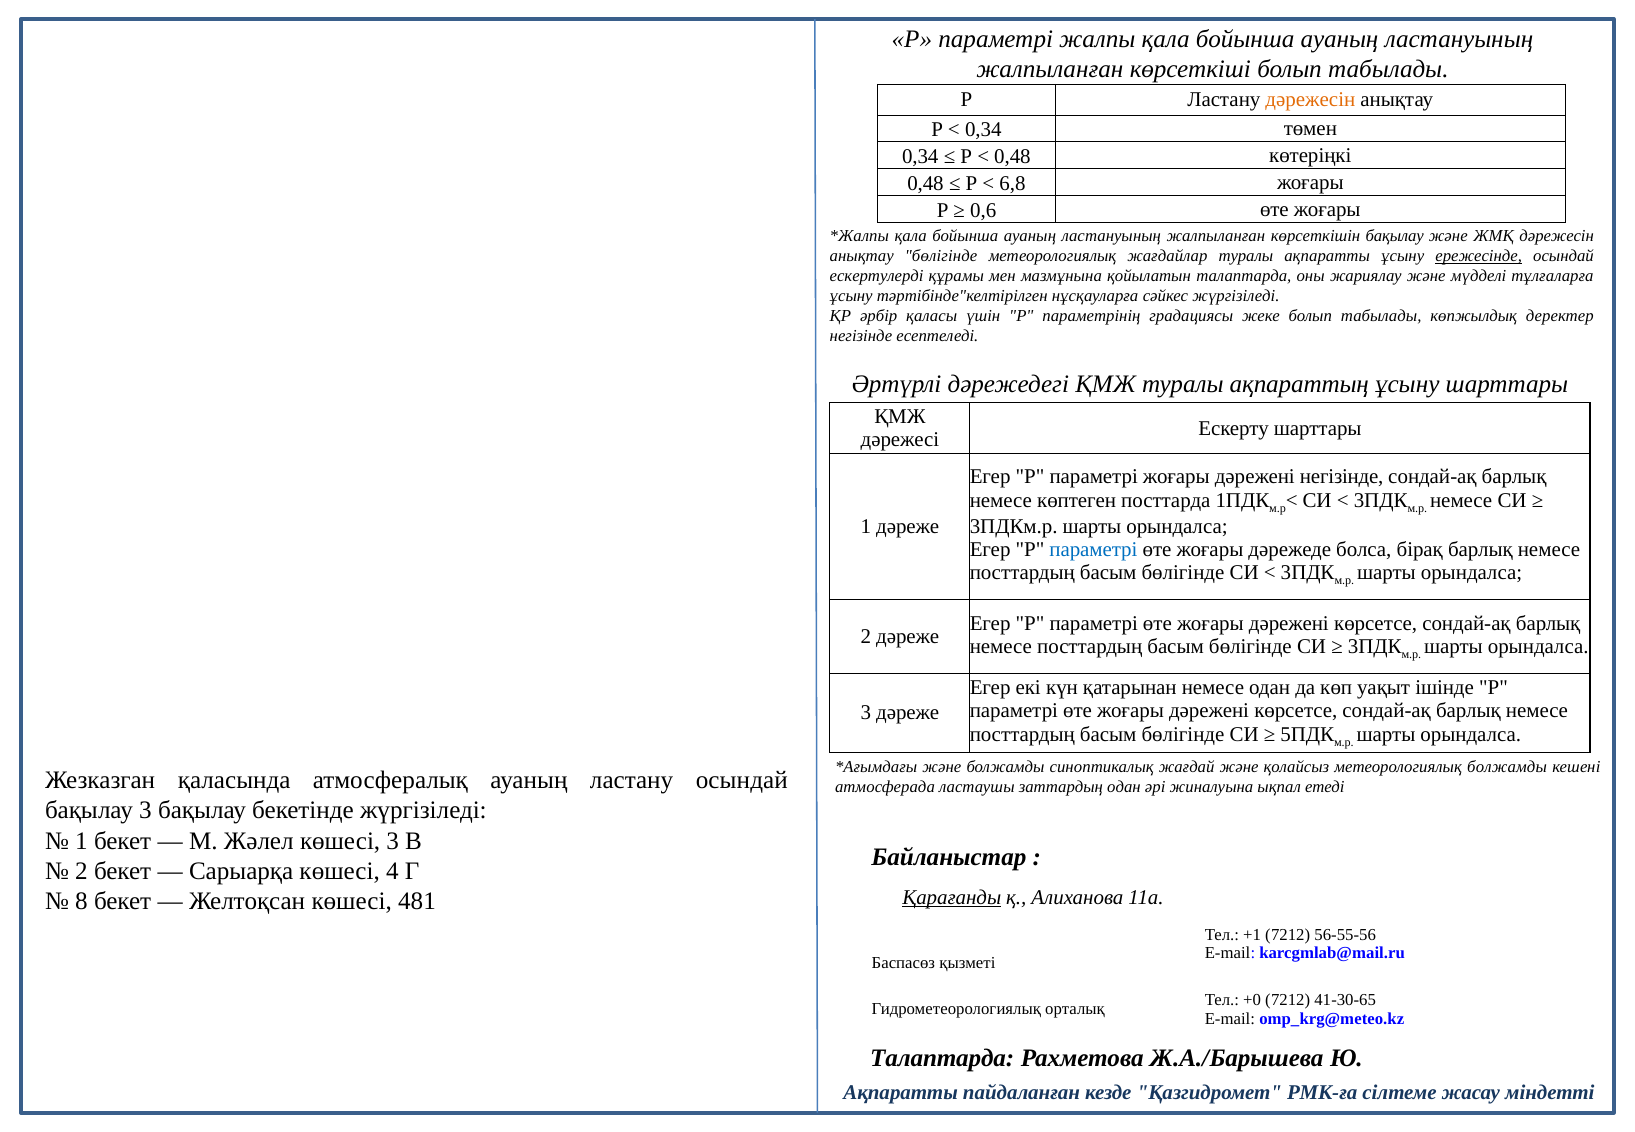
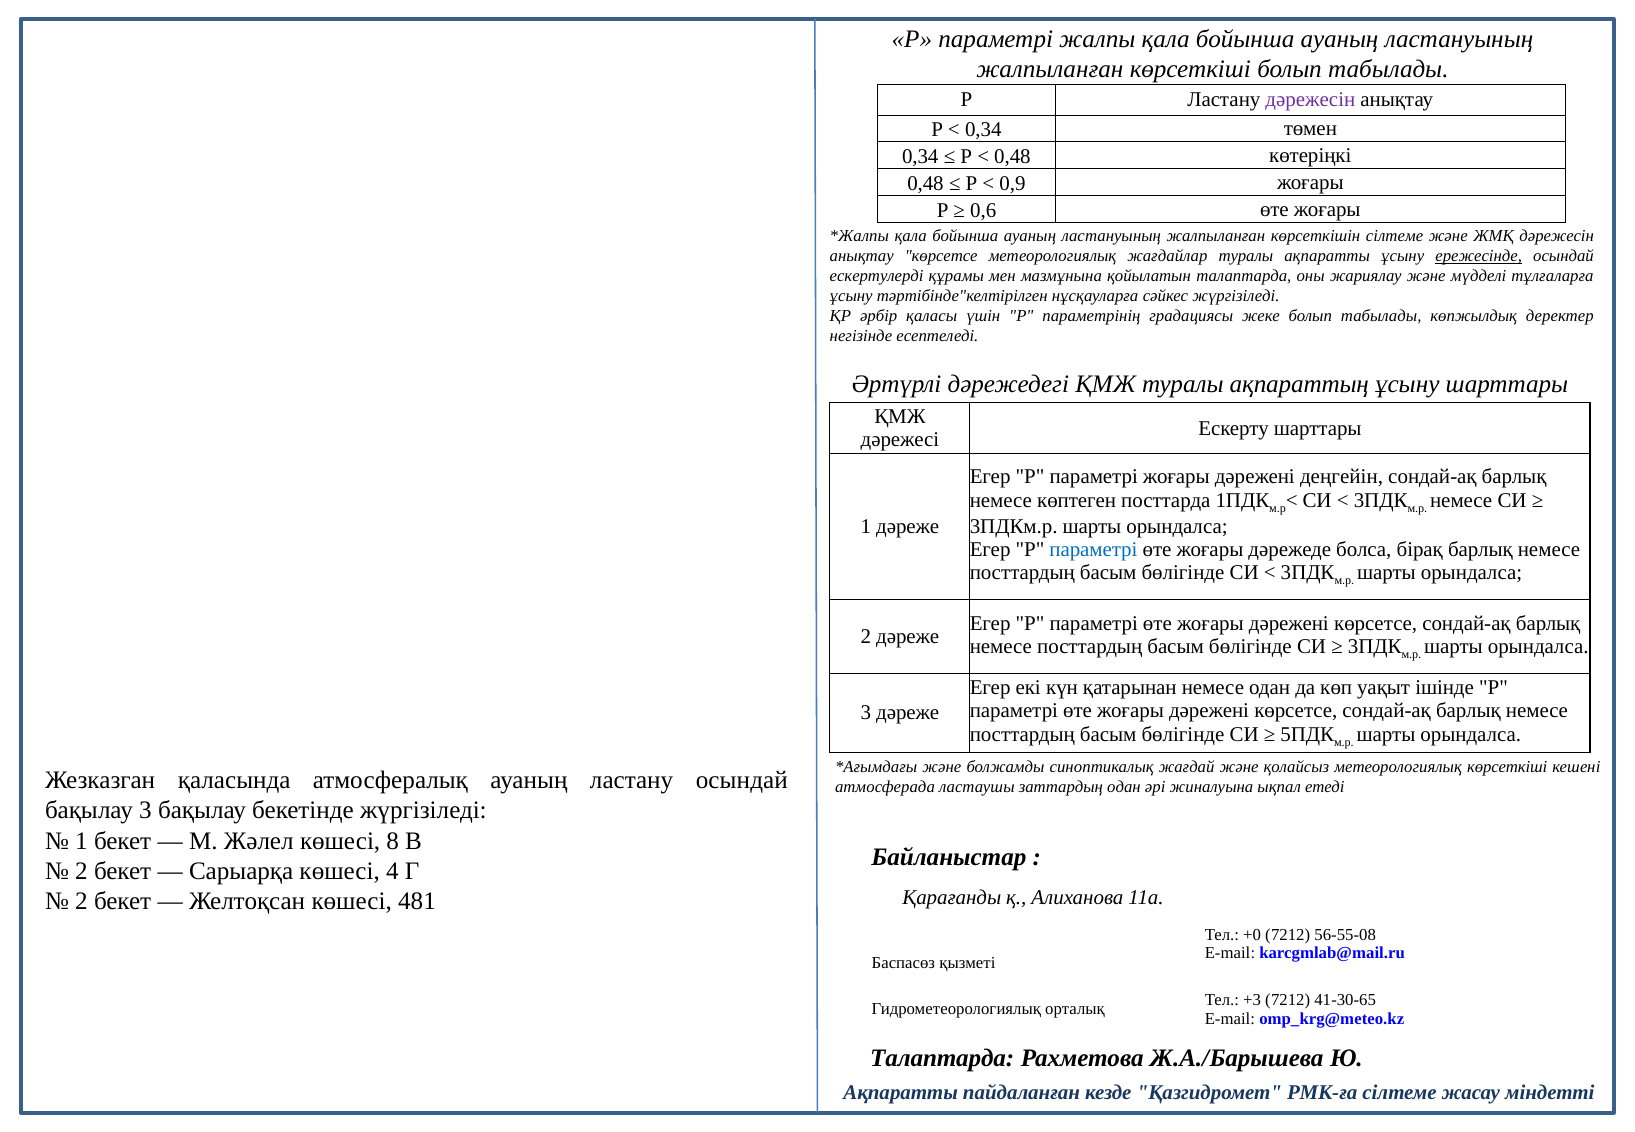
дәрежесін at (1310, 100) colour: orange -> purple
6,8: 6,8 -> 0,9
көрсеткішін бақылау: бақылау -> сілтеме
анықтау бөлігінде: бөлігінде -> көрсетсе
дәрежені негізінде: негізінде -> деңгейін
метеорологиялық болжамды: болжамды -> көрсеткіші
көшесі 3: 3 -> 8
Қарағанды underline: present -> none
8 at (82, 901): 8 -> 2
+1: +1 -> +0
56-55-56: 56-55-56 -> 56-55-08
+0: +0 -> +3
